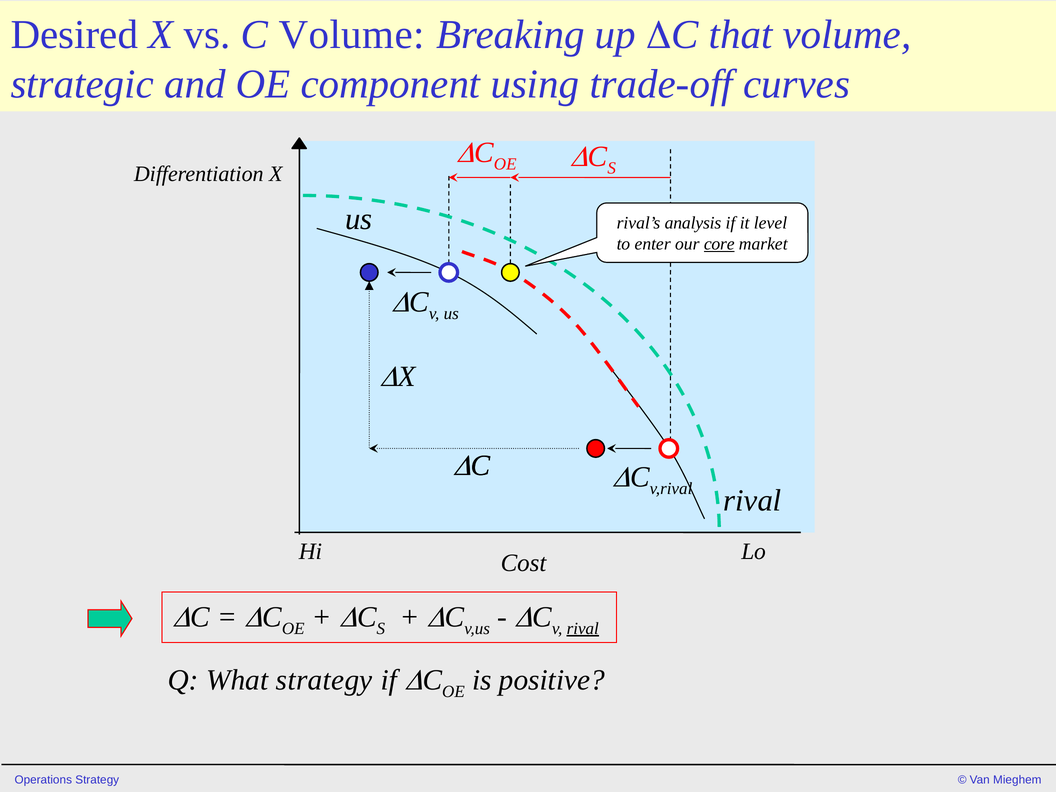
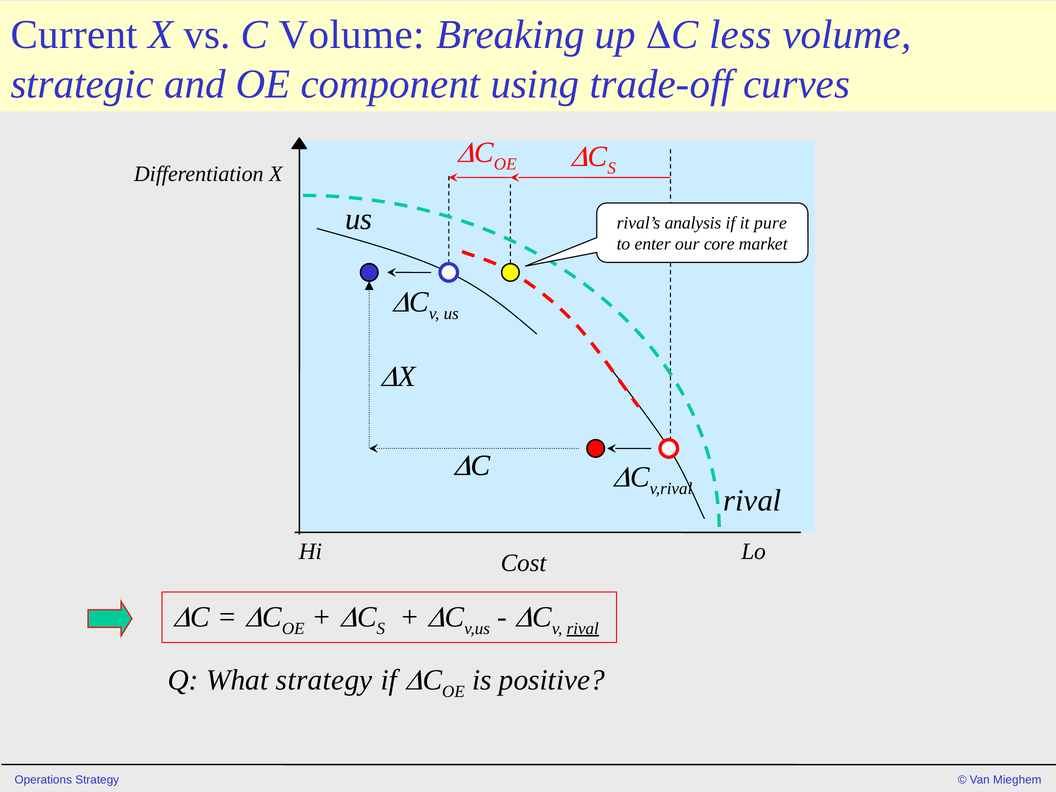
Desired: Desired -> Current
that: that -> less
level: level -> pure
core underline: present -> none
